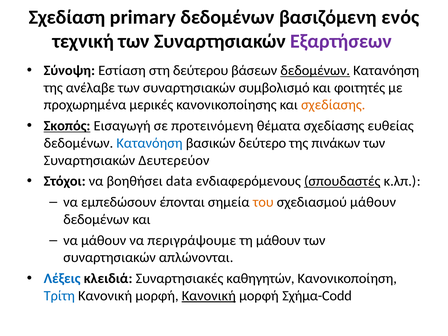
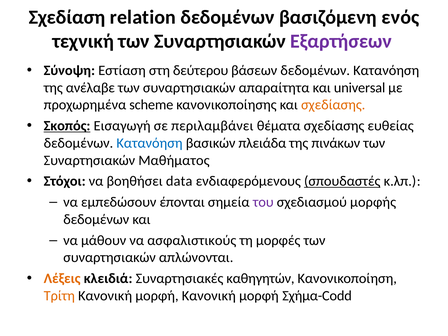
primary: primary -> relation
δεδομένων at (315, 70) underline: present -> none
συμβολισμό: συμβολισμό -> απαραίτητα
φοιτητές: φοιτητές -> universal
μερικές: μερικές -> scheme
προτεινόμενη: προτεινόμενη -> περιλαμβάνει
δεύτερο: δεύτερο -> πλειάδα
Δευτερεύον: Δευτερεύον -> Μαθήματος
του colour: orange -> purple
σχεδιασμού μάθουν: μάθουν -> μορφής
περιγράψουμε: περιγράψουμε -> ασφαλιστικούς
τη μάθουν: μάθουν -> μορφές
Λέξεις colour: blue -> orange
Τρίτη colour: blue -> orange
Κανονική at (209, 296) underline: present -> none
